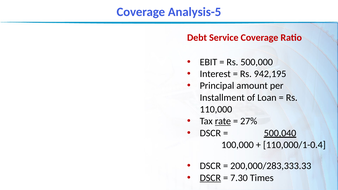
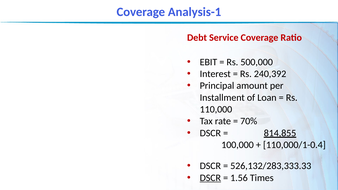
Analysis-5: Analysis-5 -> Analysis-1
942,195: 942,195 -> 240,392
rate underline: present -> none
27%: 27% -> 70%
500,040: 500,040 -> 814,855
200,000/283,333.33: 200,000/283,333.33 -> 526,132/283,333.33
7.30: 7.30 -> 1.56
